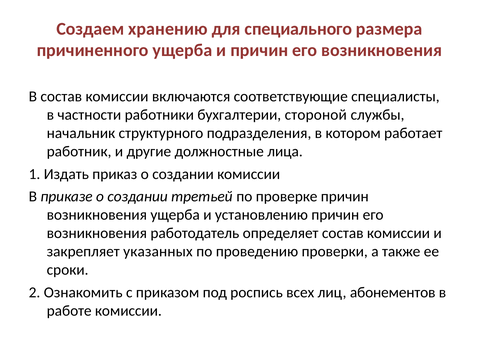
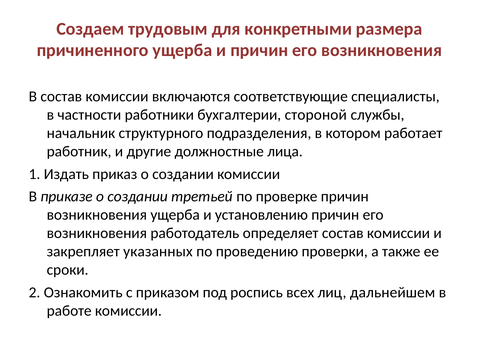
хранению: хранению -> трудовым
специального: специального -> конкретными
абонементов: абонементов -> дальнейшем
